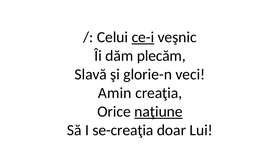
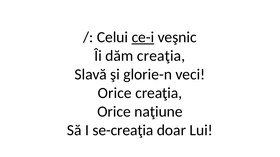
dăm plecăm: plecăm -> creaţia
Amin at (115, 93): Amin -> Orice
naţiune underline: present -> none
